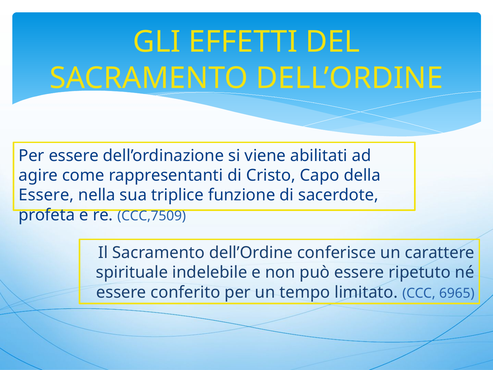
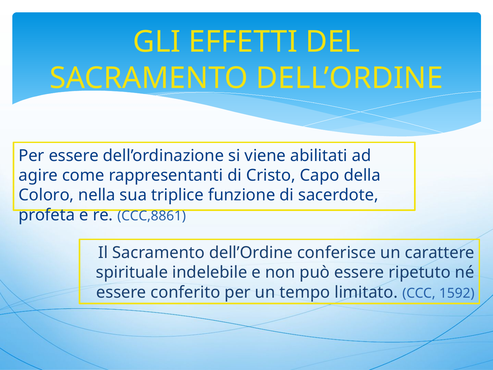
Essere at (46, 195): Essere -> Coloro
CCC,7509: CCC,7509 -> CCC,8861
6965: 6965 -> 1592
